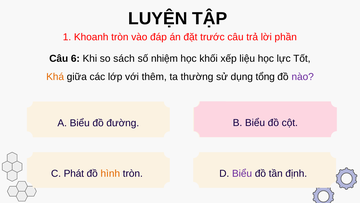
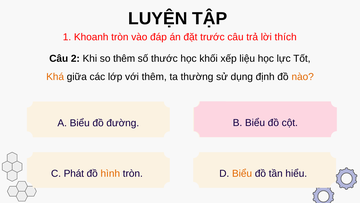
phần: phần -> thích
6: 6 -> 2
so sách: sách -> thêm
nhiệm: nhiệm -> thước
tổng: tổng -> định
nào colour: purple -> orange
Biểu at (242, 173) colour: purple -> orange
định: định -> hiểu
